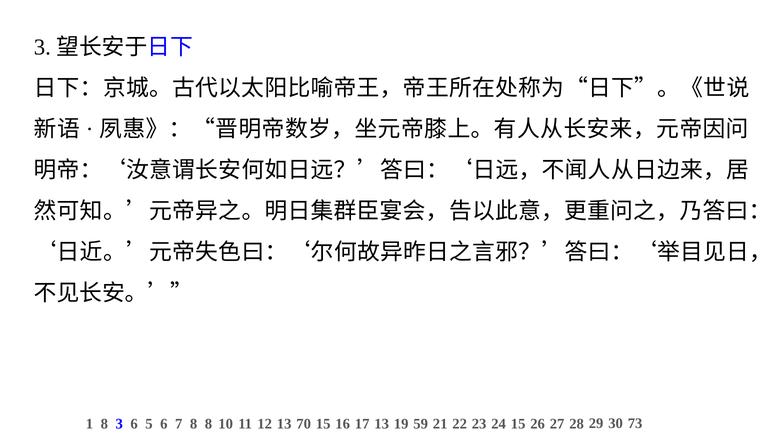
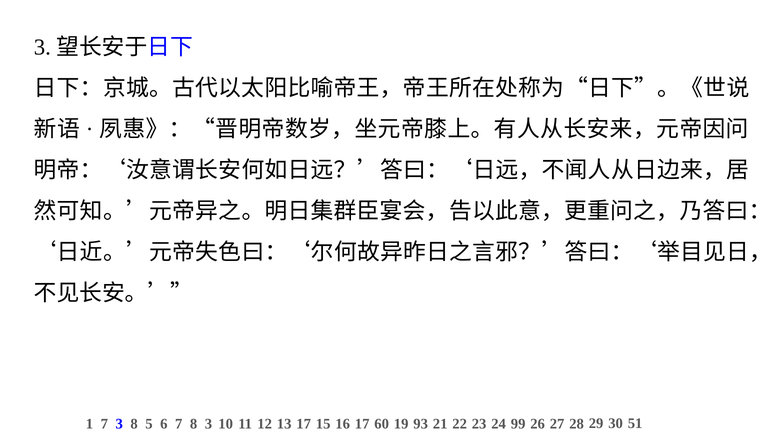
1 8: 8 -> 7
3 6: 6 -> 8
8 8: 8 -> 3
13 70: 70 -> 17
17 13: 13 -> 60
59: 59 -> 93
24 15: 15 -> 99
73: 73 -> 51
